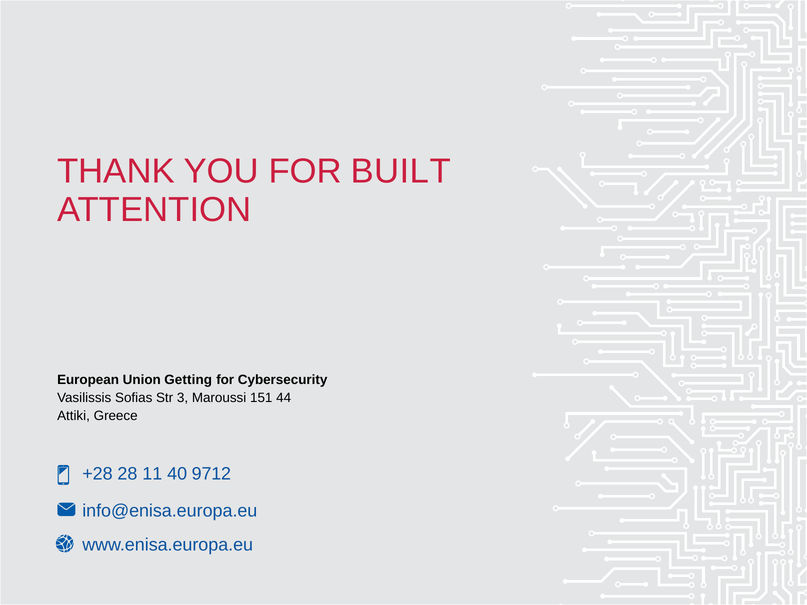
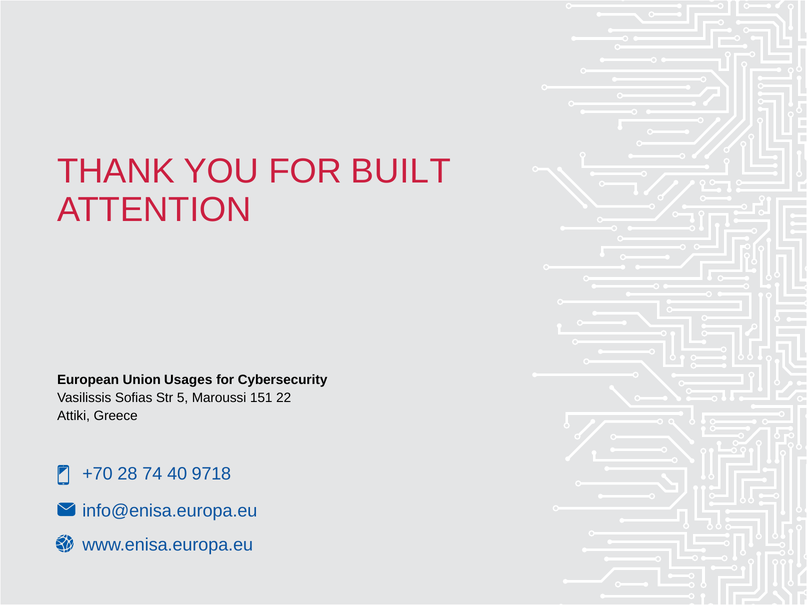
Getting: Getting -> Usages
3: 3 -> 5
44: 44 -> 22
+28: +28 -> +70
11: 11 -> 74
9712: 9712 -> 9718
